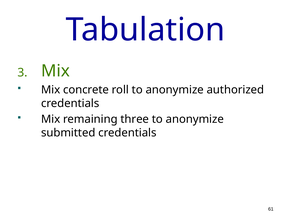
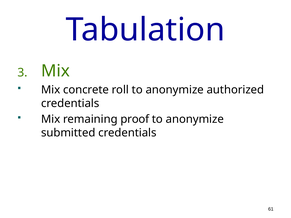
three: three -> proof
